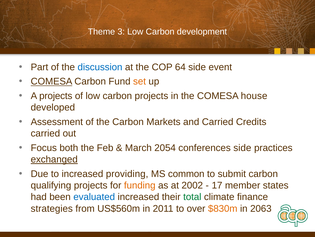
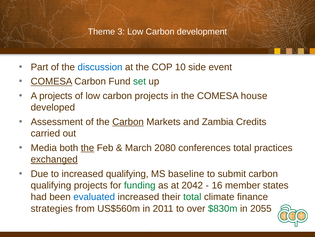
64: 64 -> 10
set colour: orange -> green
Carbon at (128, 122) underline: none -> present
and Carried: Carried -> Zambia
Focus: Focus -> Media
the at (87, 147) underline: none -> present
2054: 2054 -> 2080
conferences side: side -> total
increased providing: providing -> qualifying
common: common -> baseline
funding colour: orange -> green
2002: 2002 -> 2042
17: 17 -> 16
$830m colour: orange -> green
2063: 2063 -> 2055
